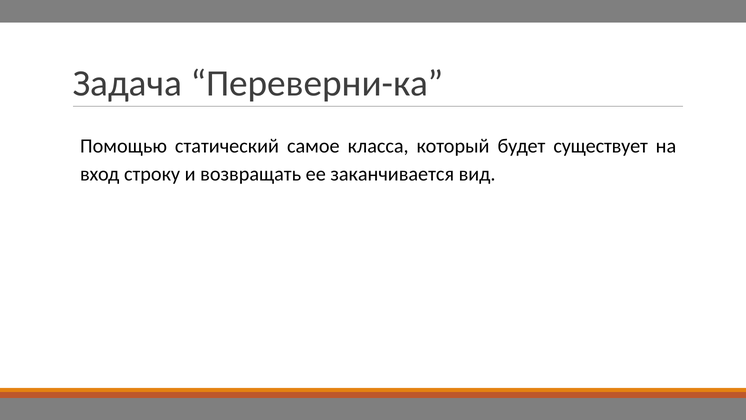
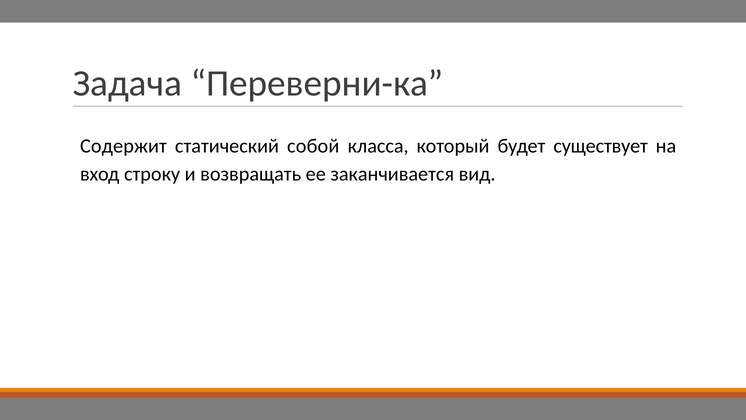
Помощью: Помощью -> Содержит
самое: самое -> собой
